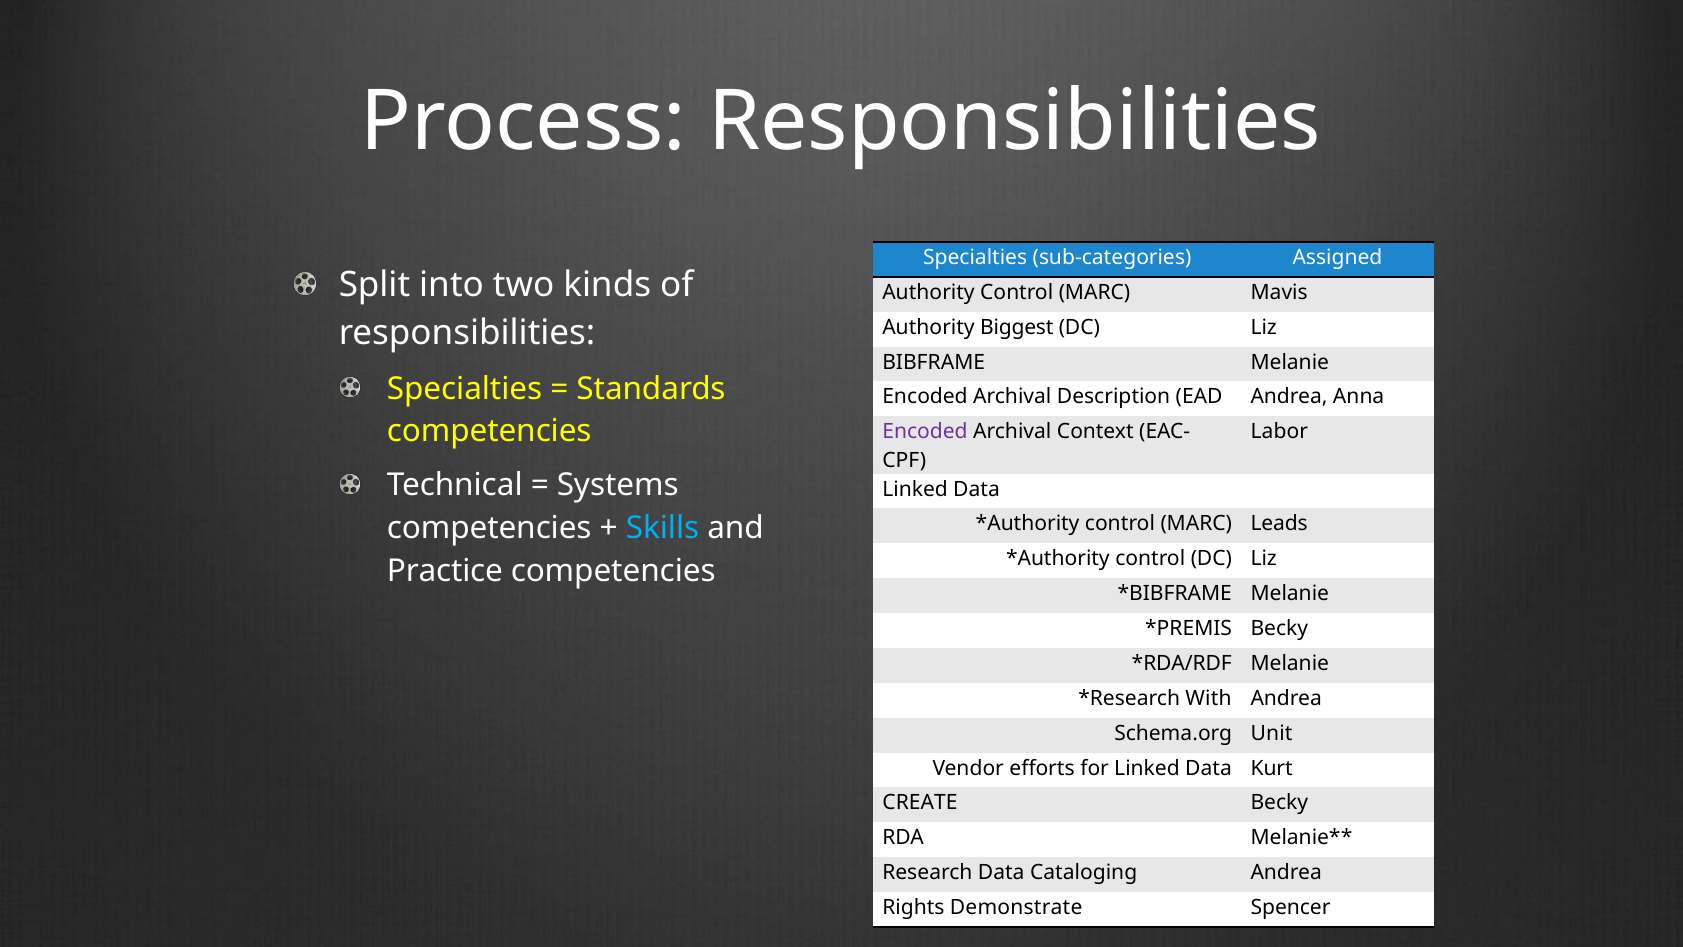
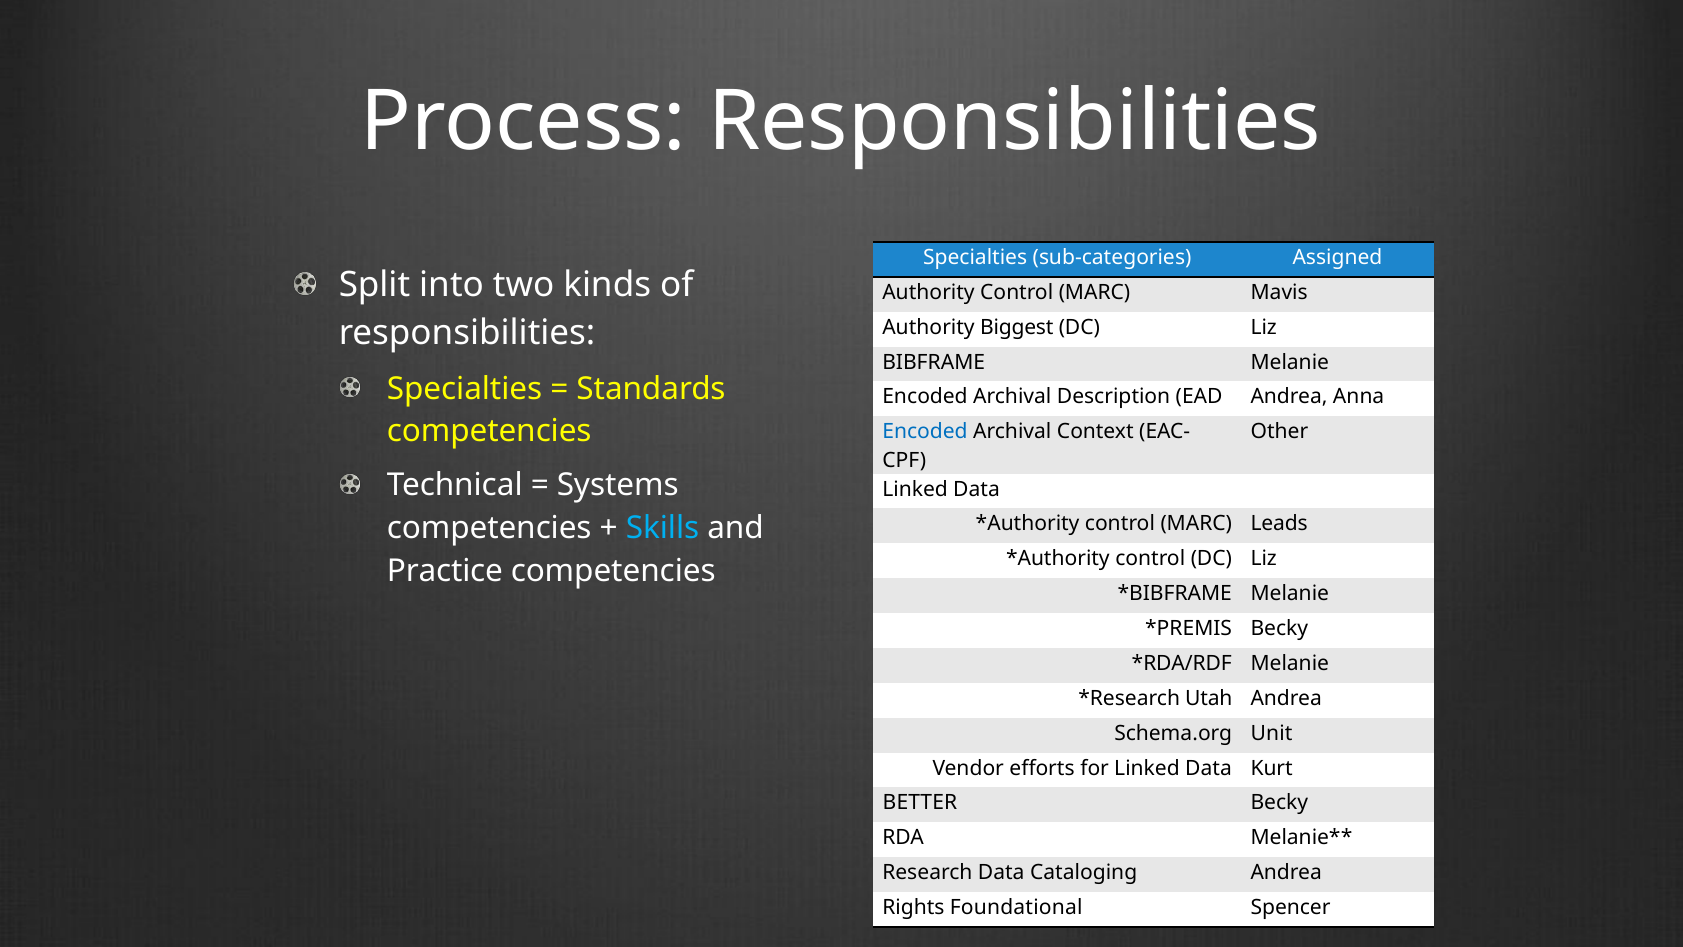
Encoded at (925, 432) colour: purple -> blue
Labor: Labor -> Other
With: With -> Utah
CREATE: CREATE -> BETTER
Demonstrate: Demonstrate -> Foundational
